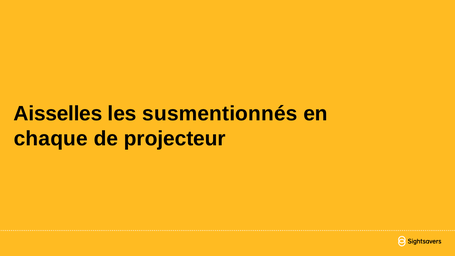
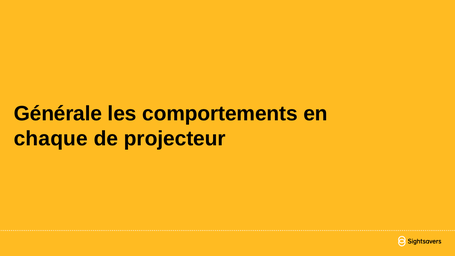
Aisselles: Aisselles -> Générale
susmentionnés: susmentionnés -> comportements
